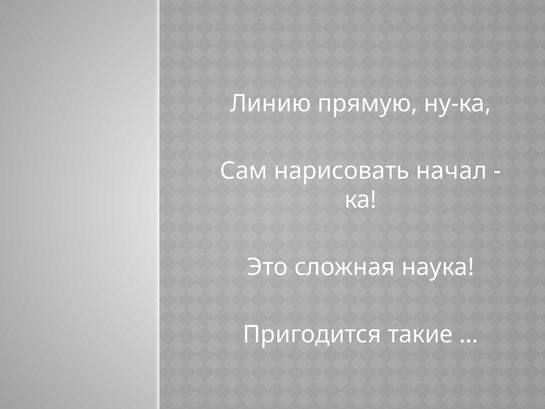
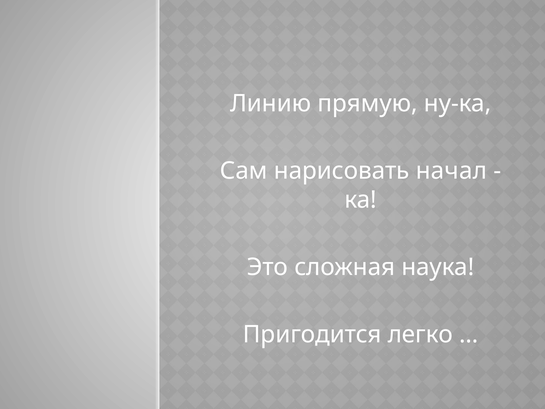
такие: такие -> легко
